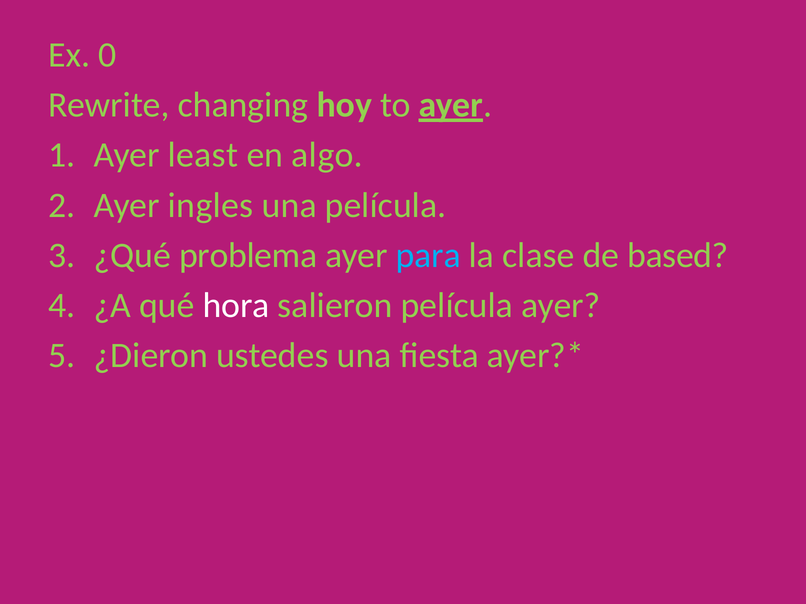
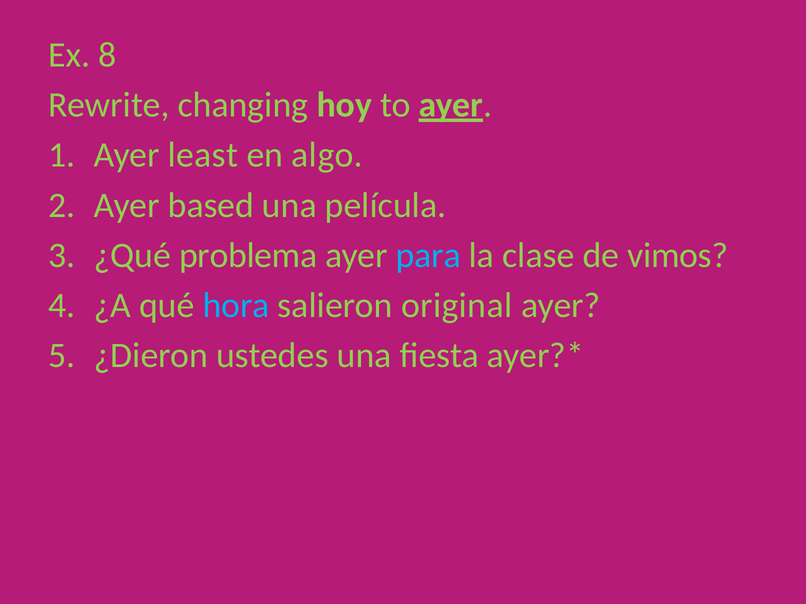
0: 0 -> 8
ingles: ingles -> based
based: based -> vimos
hora colour: white -> light blue
salieron película: película -> original
